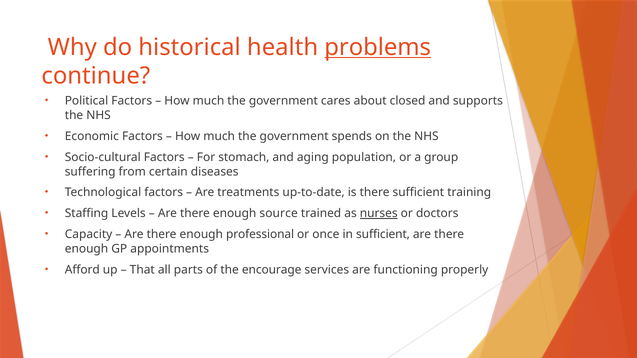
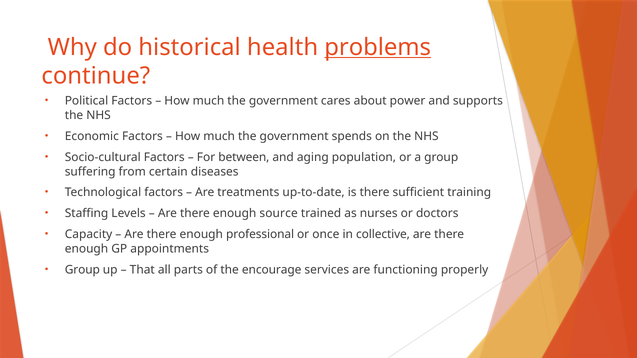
closed: closed -> power
stomach: stomach -> between
nurses underline: present -> none
in sufficient: sufficient -> collective
Afford at (82, 270): Afford -> Group
